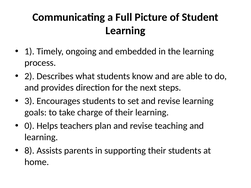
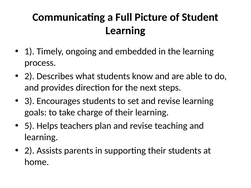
0: 0 -> 5
8 at (29, 151): 8 -> 2
